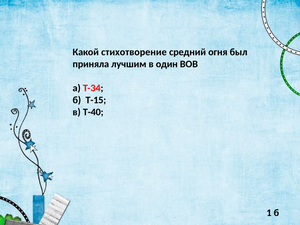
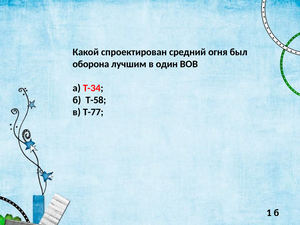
стихотворение: стихотворение -> спроектирован
приняла: приняла -> оборона
Т-15: Т-15 -> Т-58
Т-40: Т-40 -> Т-77
